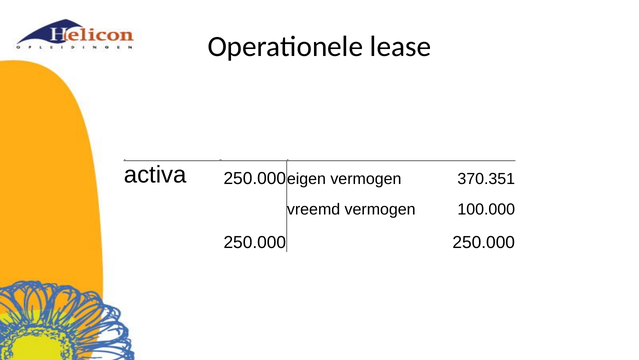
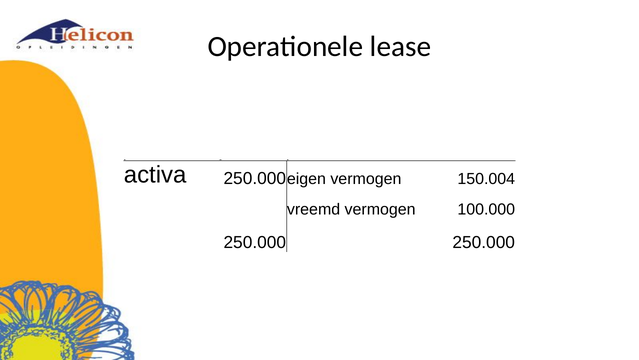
370.351: 370.351 -> 150.004
